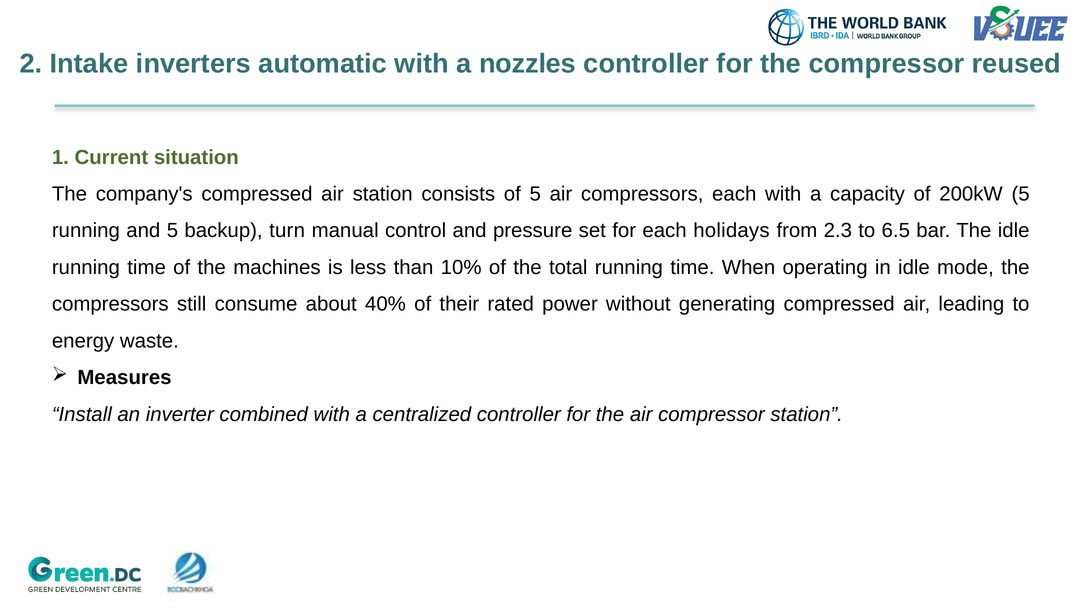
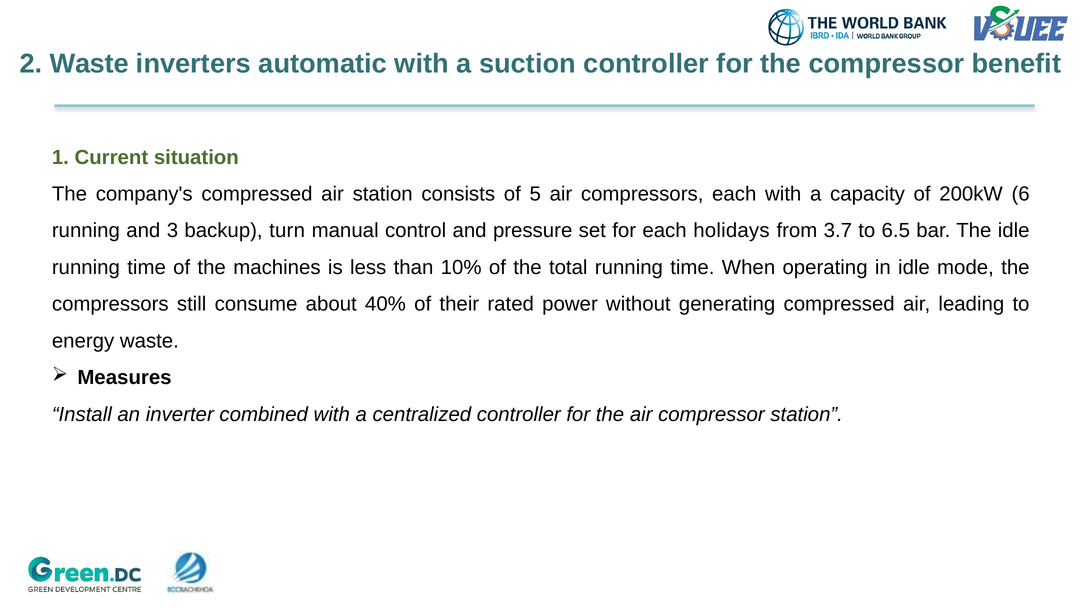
2 Intake: Intake -> Waste
nozzles: nozzles -> suction
reused: reused -> benefit
200kW 5: 5 -> 6
and 5: 5 -> 3
2.3: 2.3 -> 3.7
